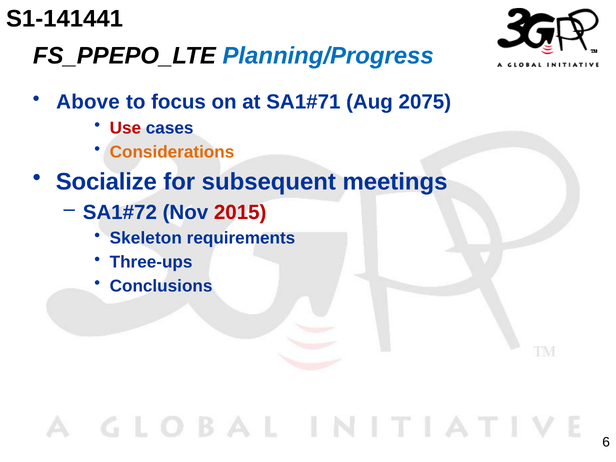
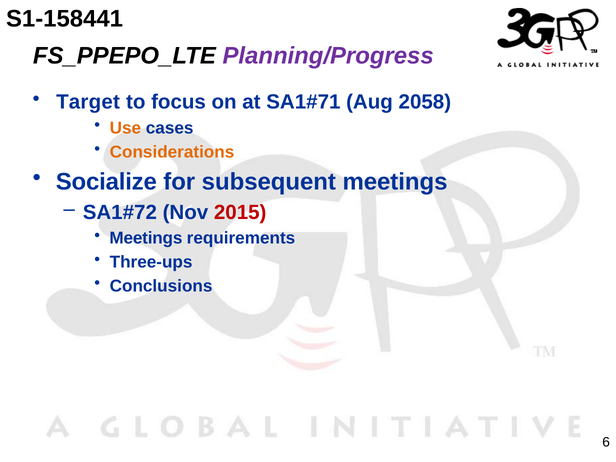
S1-141441: S1-141441 -> S1-158441
Planning/Progress colour: blue -> purple
Above: Above -> Target
2075: 2075 -> 2058
Use colour: red -> orange
Skeleton at (146, 238): Skeleton -> Meetings
